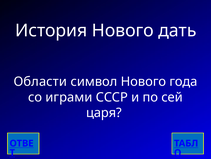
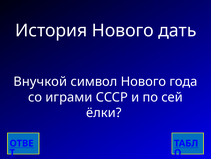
Области: Области -> Внучкой
царя: царя -> ёлки
